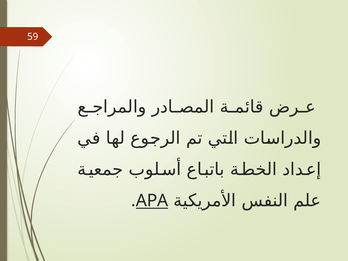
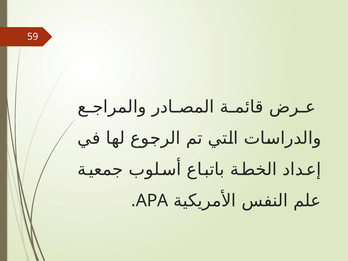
APA underline: present -> none
